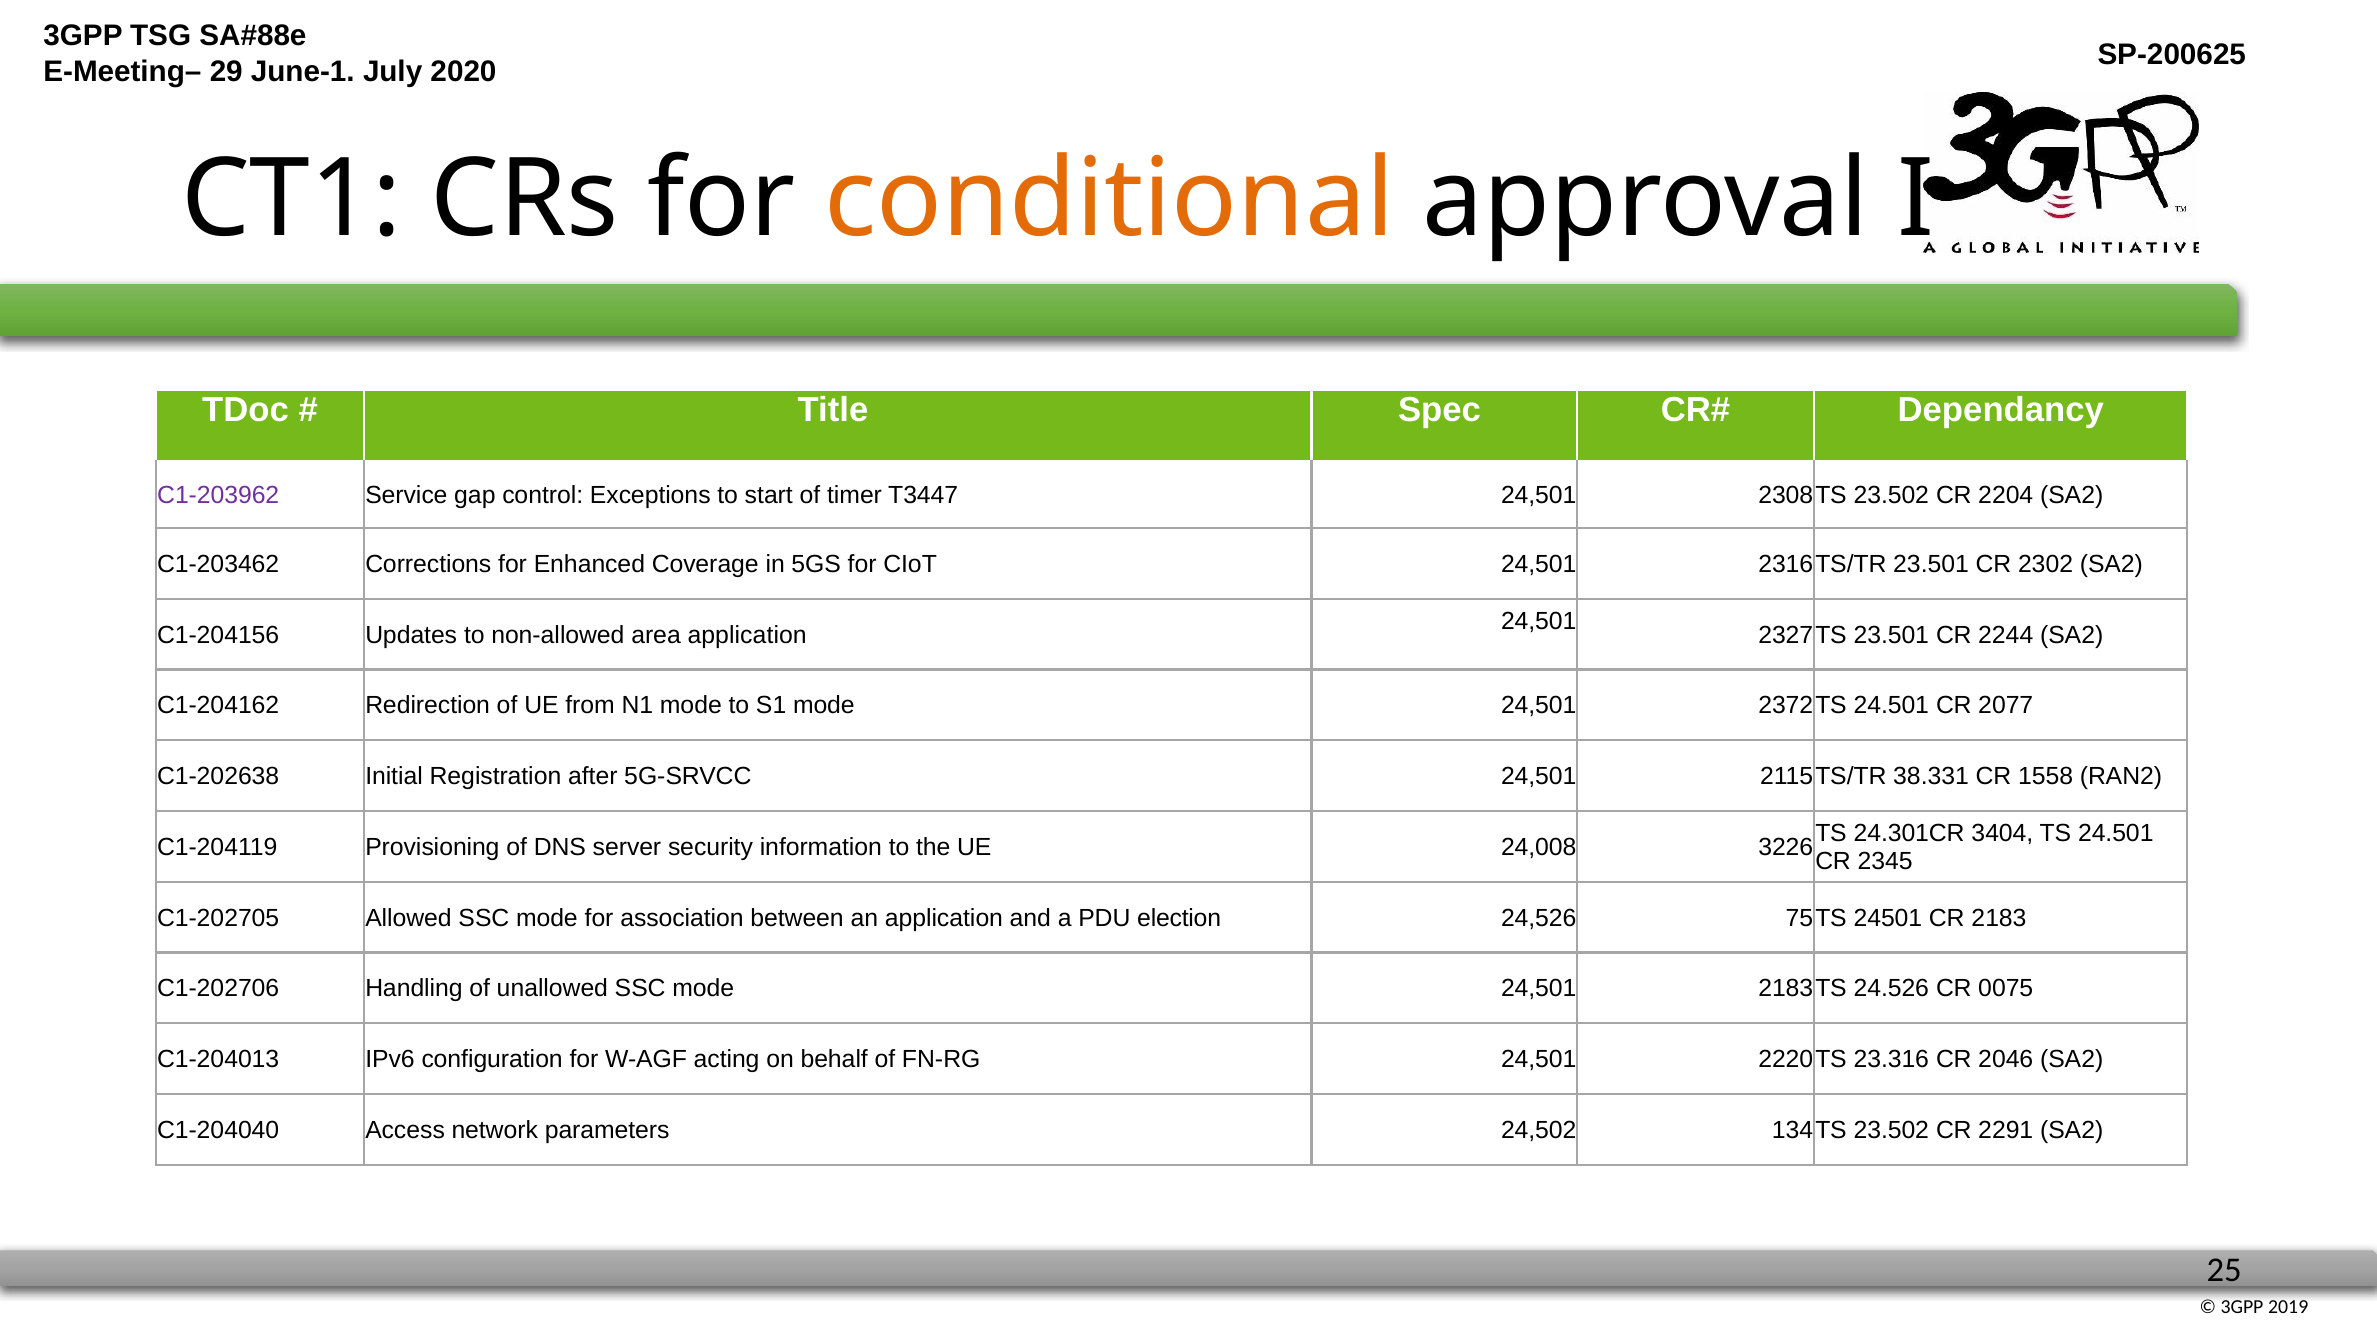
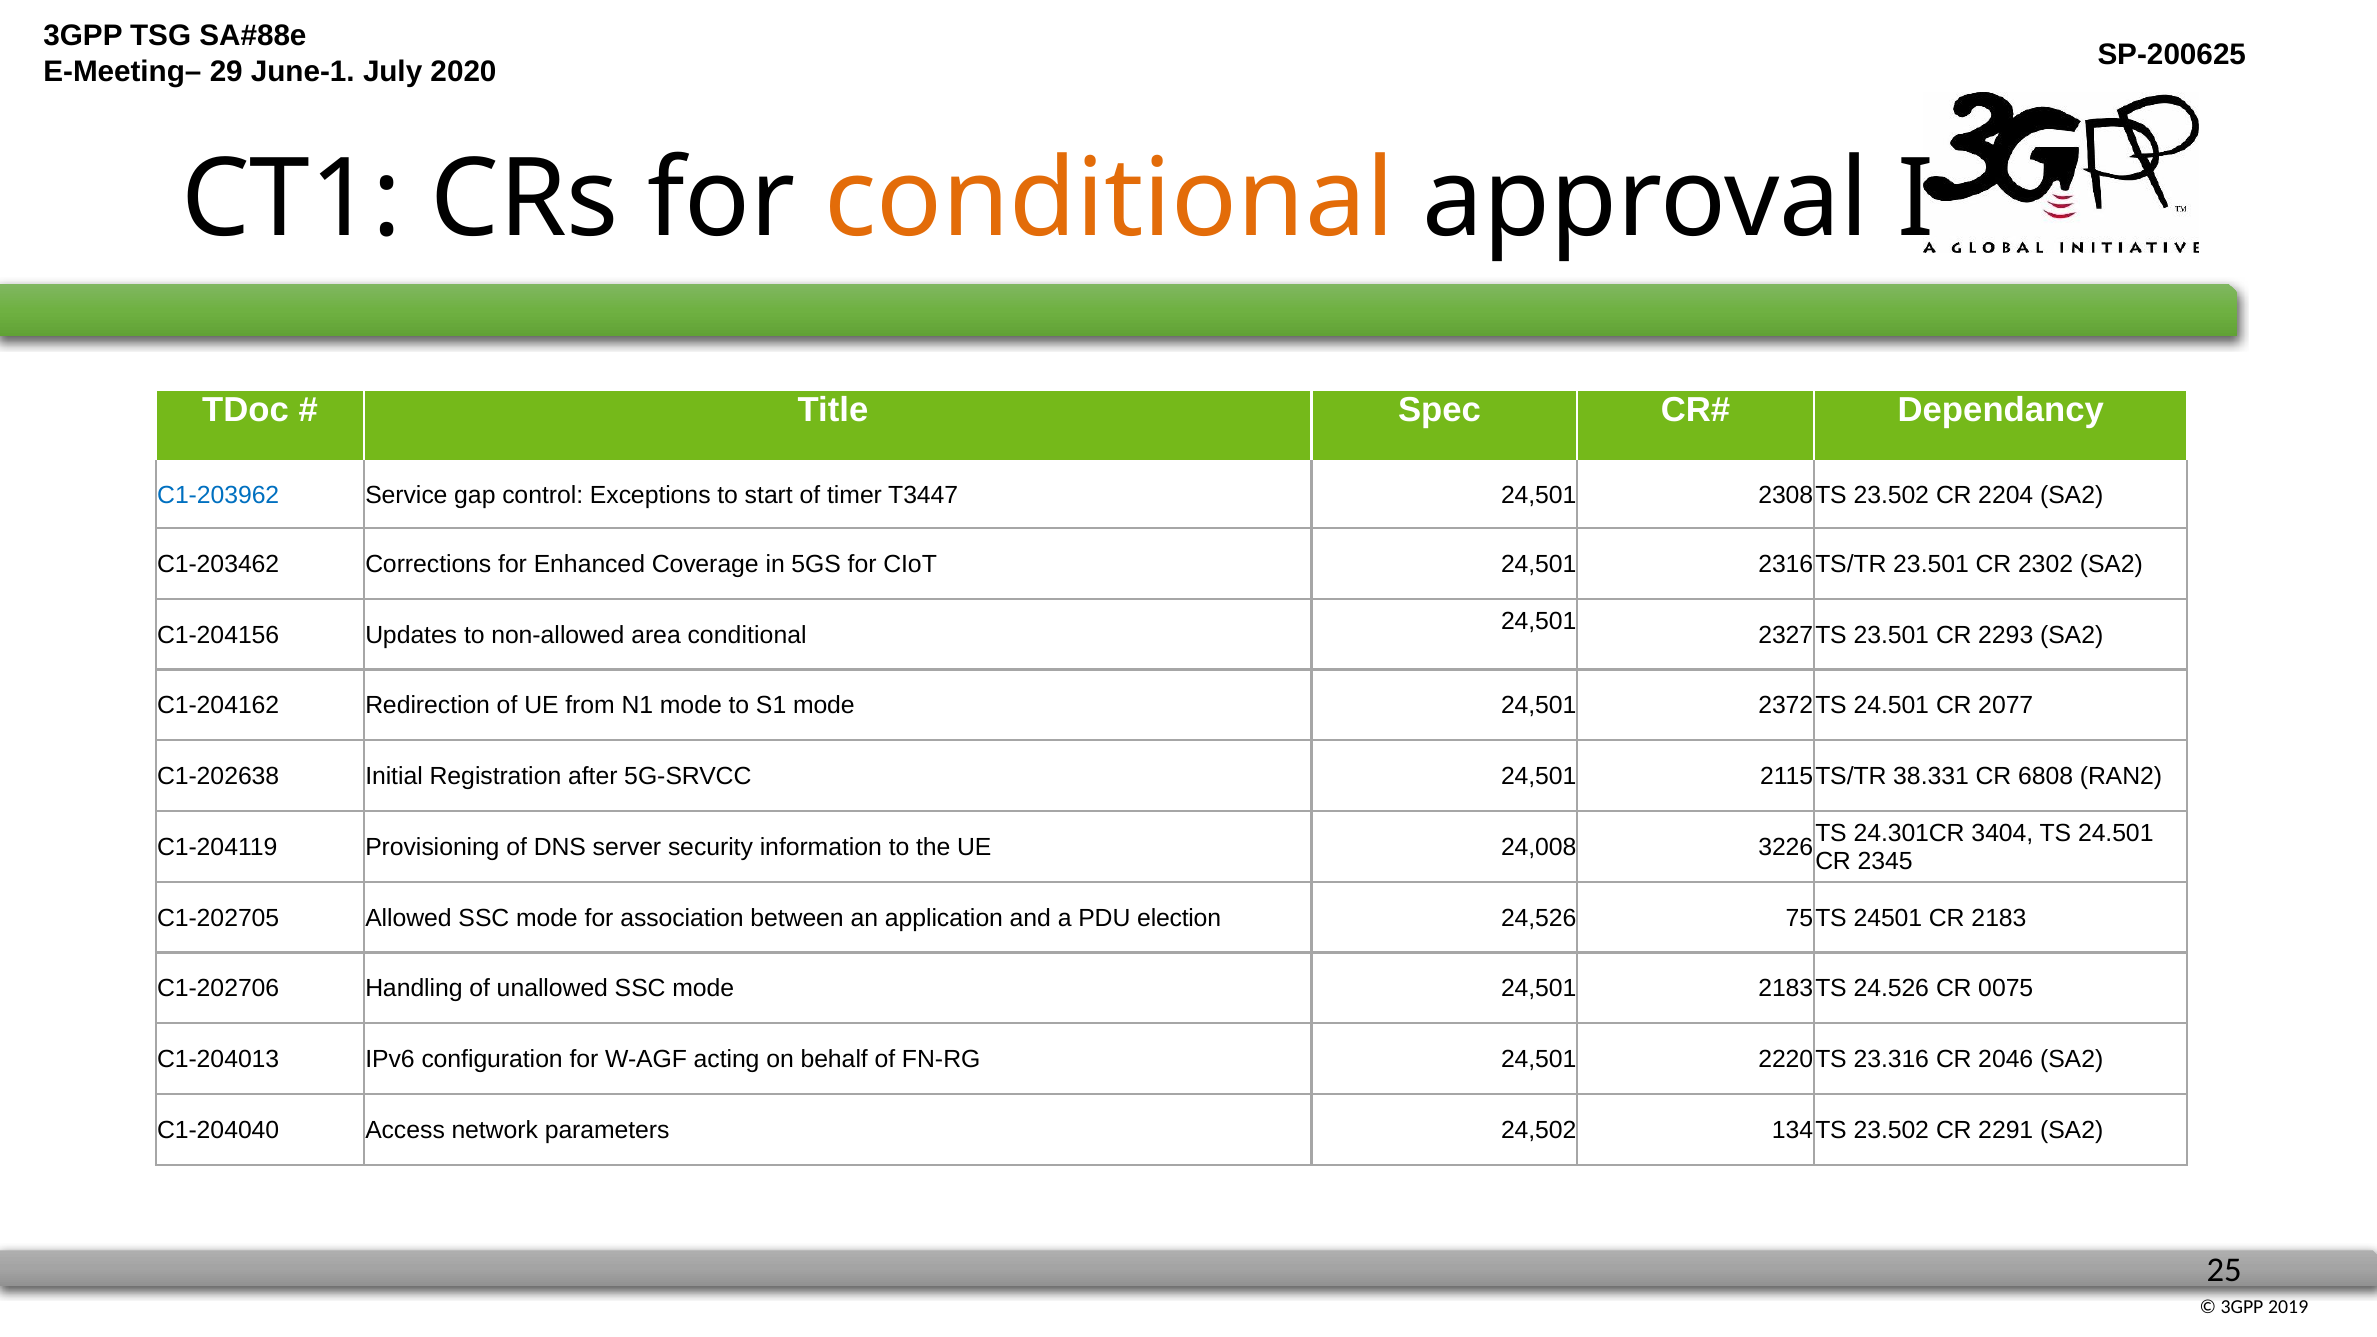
C1-203962 colour: purple -> blue
area application: application -> conditional
2244: 2244 -> 2293
1558: 1558 -> 6808
